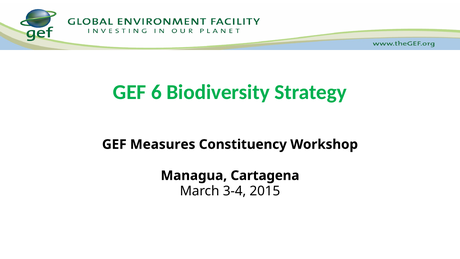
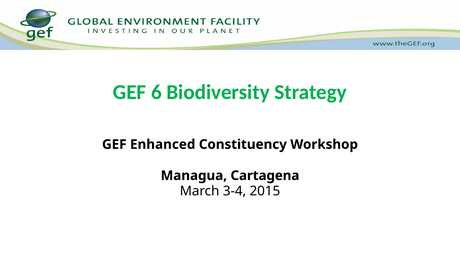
Measures: Measures -> Enhanced
